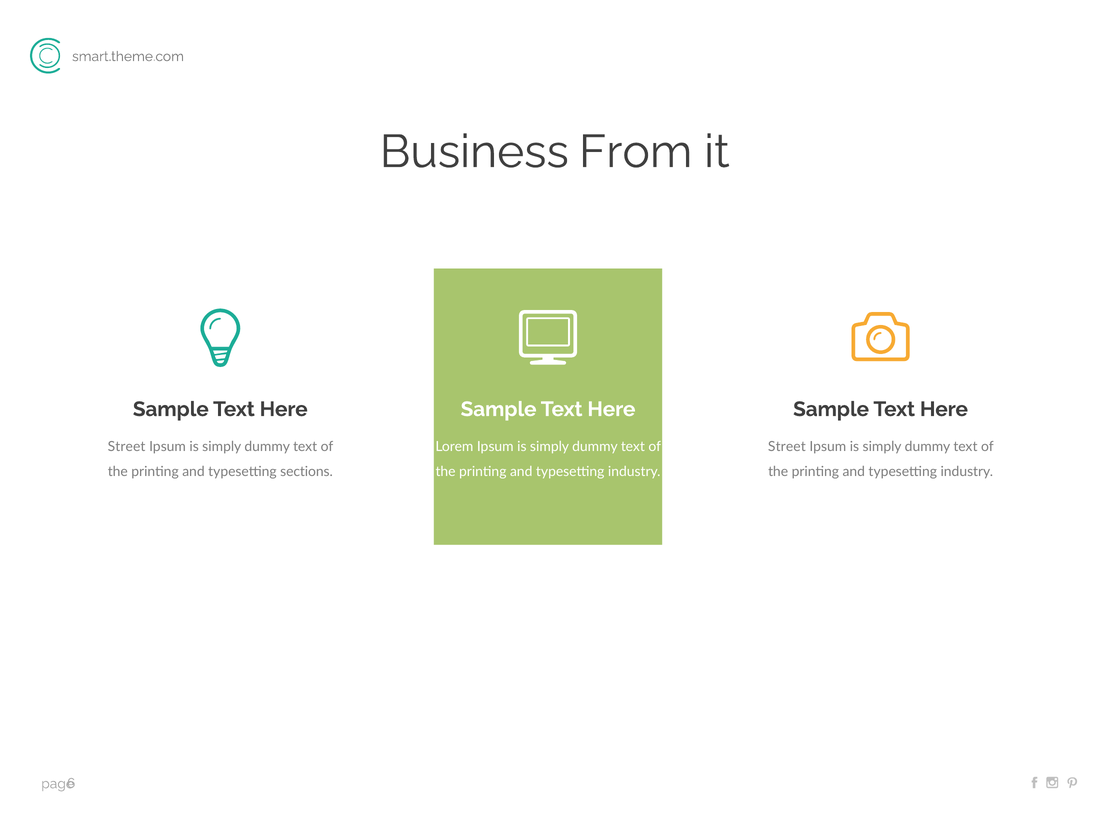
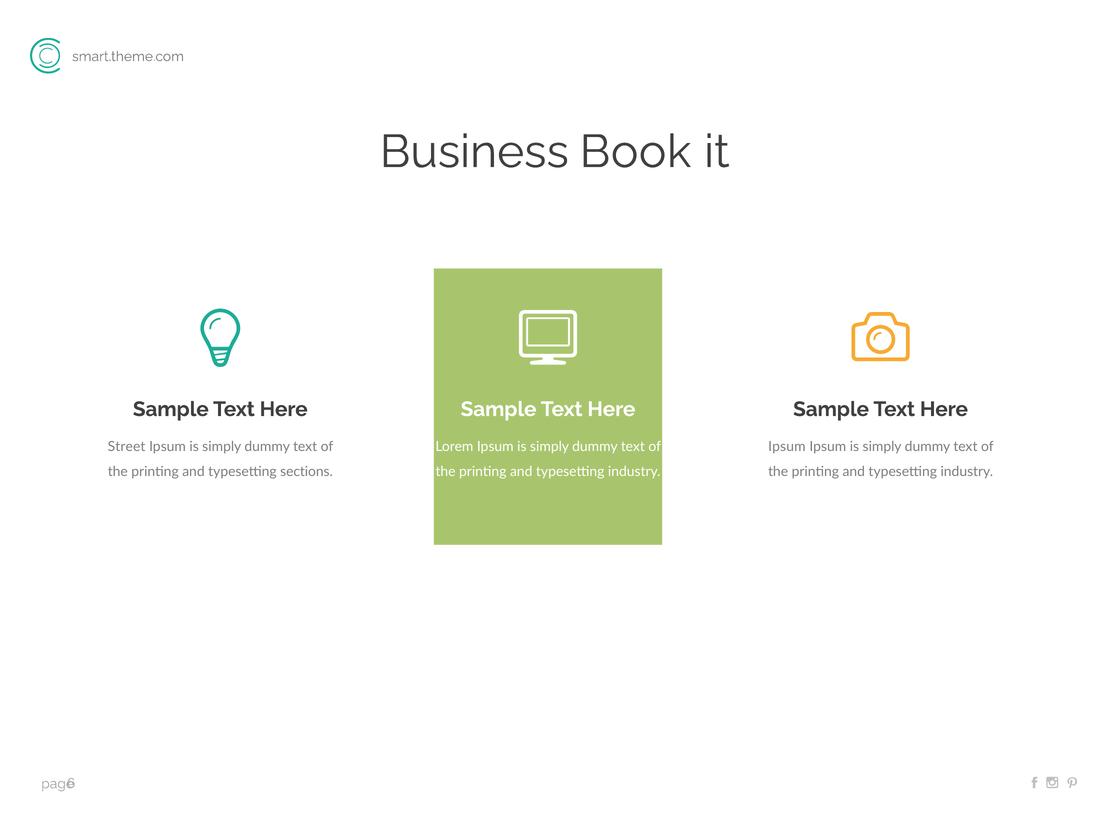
From: From -> Book
Street at (787, 446): Street -> Ipsum
